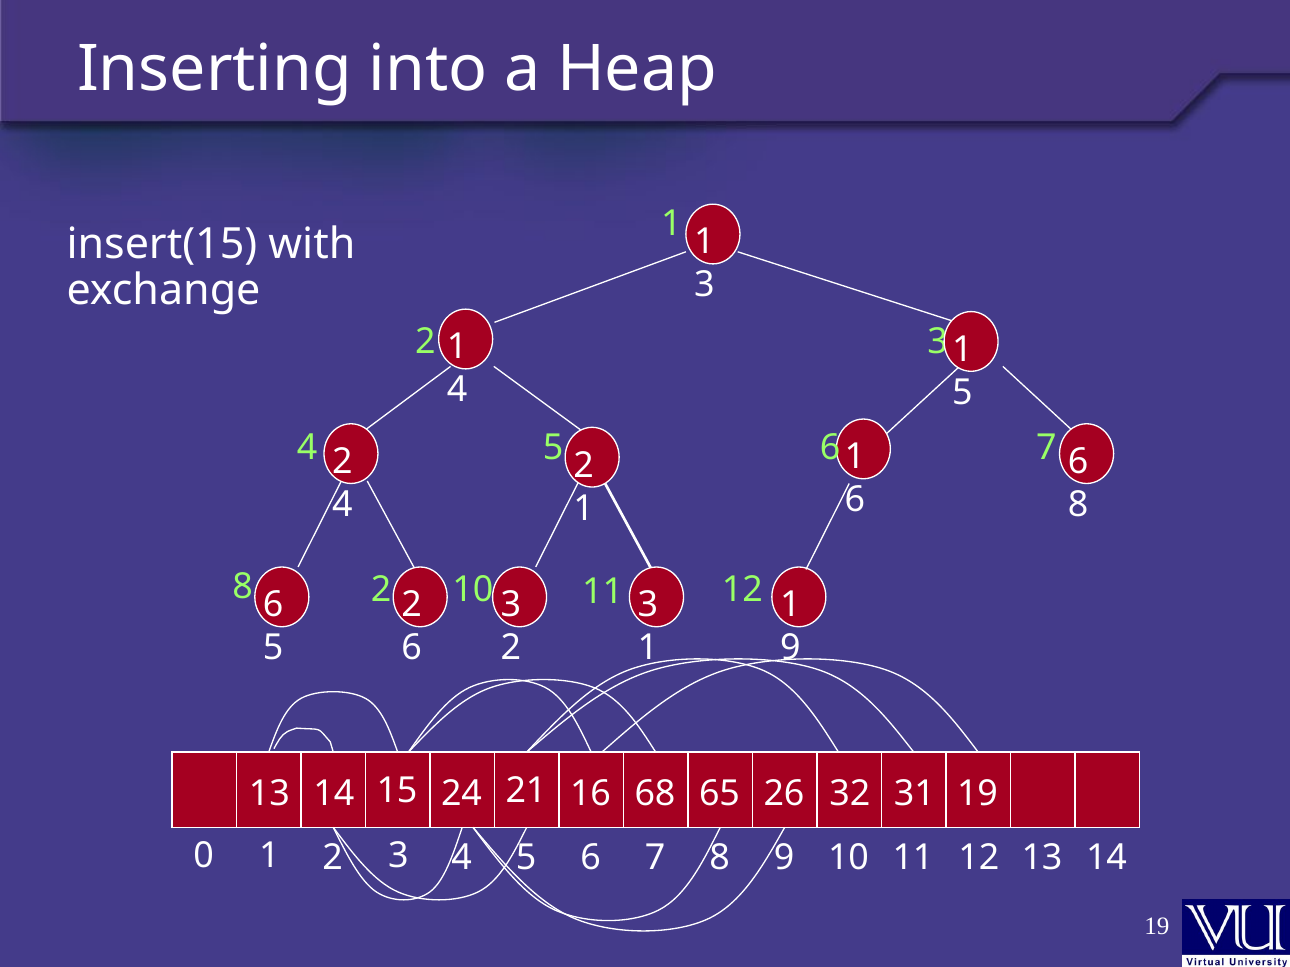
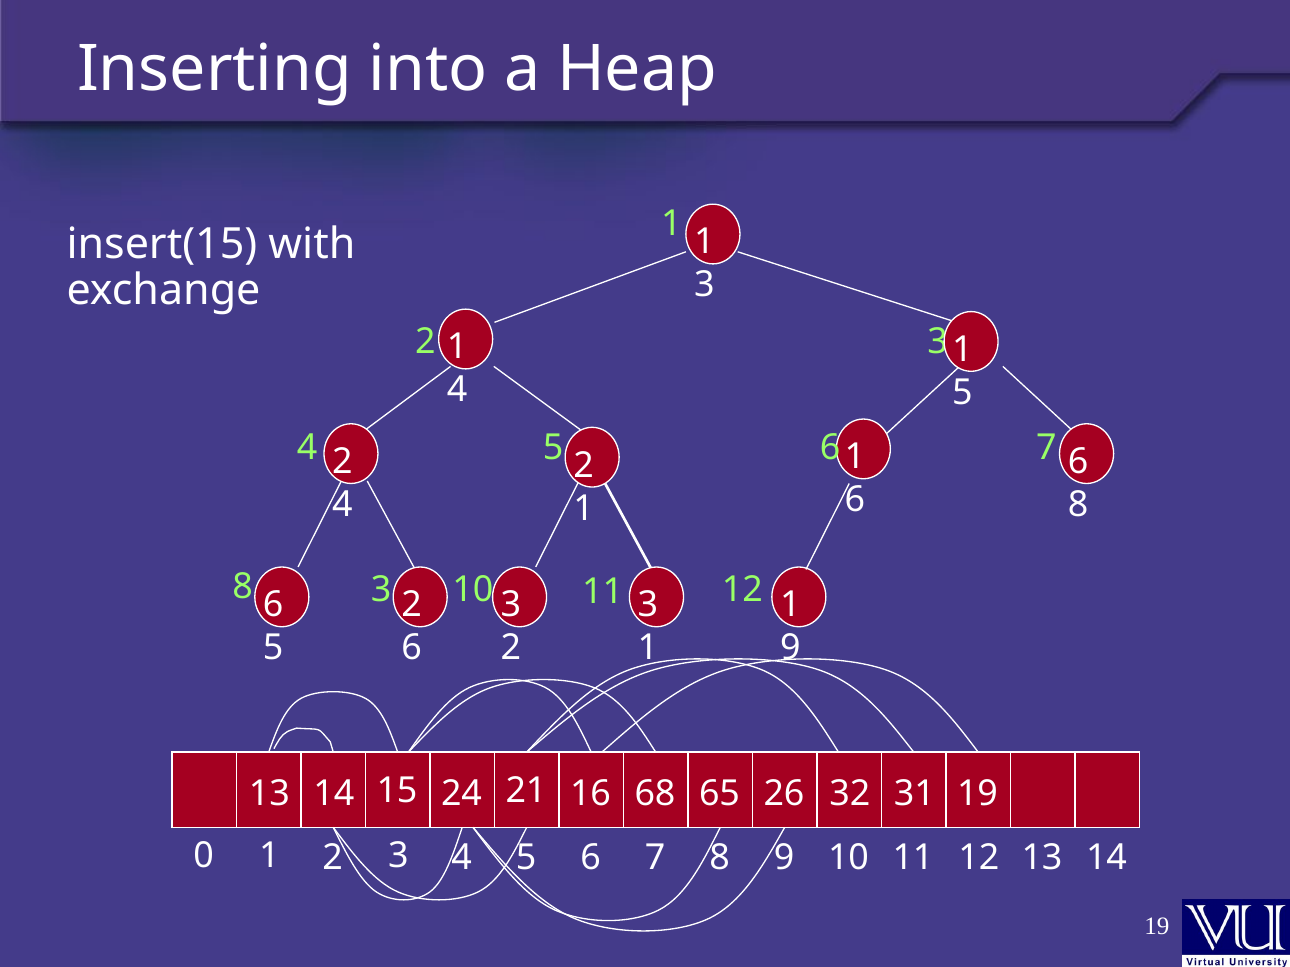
8 2: 2 -> 3
